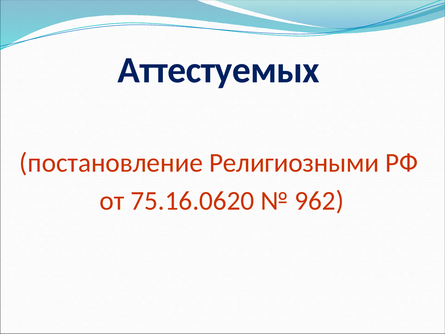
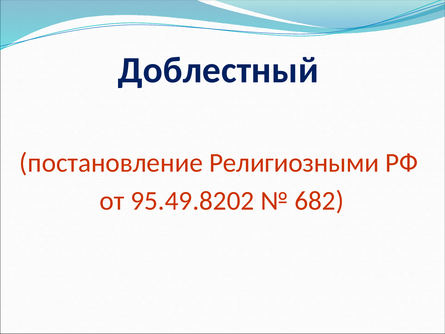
Аттестуемых: Аттестуемых -> Доблестный
75.16.0620: 75.16.0620 -> 95.49.8202
962: 962 -> 682
